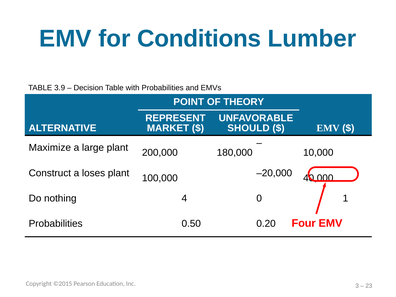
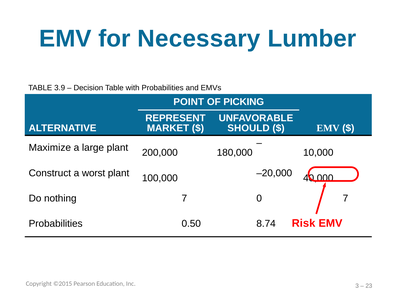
Conditions: Conditions -> Necessary
THEORY: THEORY -> PICKING
loses: loses -> worst
nothing 4: 4 -> 7
0 1: 1 -> 7
Four: Four -> Risk
0.20: 0.20 -> 8.74
